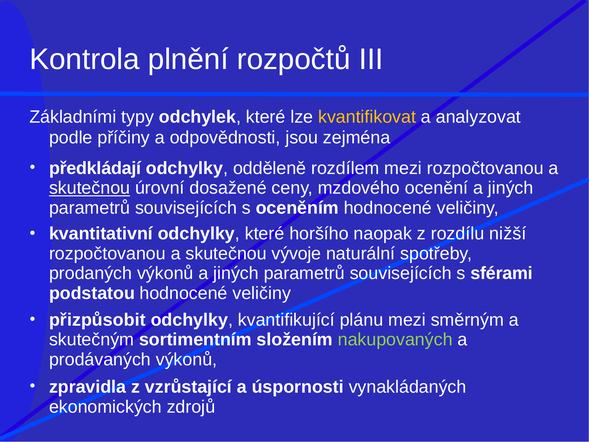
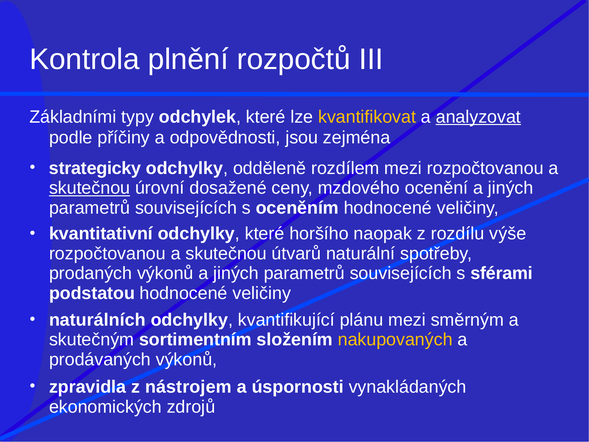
analyzovat underline: none -> present
předkládají: předkládají -> strategicky
nižší: nižší -> výše
vývoje: vývoje -> útvarů
přizpůsobit: přizpůsobit -> naturálních
nakupovaných colour: light green -> yellow
vzrůstající: vzrůstající -> nástrojem
